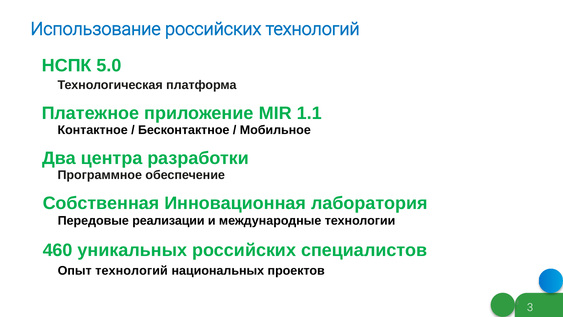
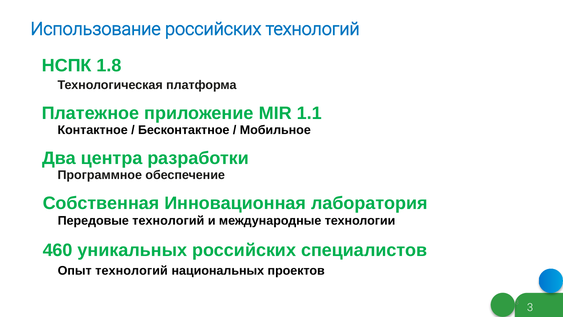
5.0: 5.0 -> 1.8
Передовые реализации: реализации -> технологий
